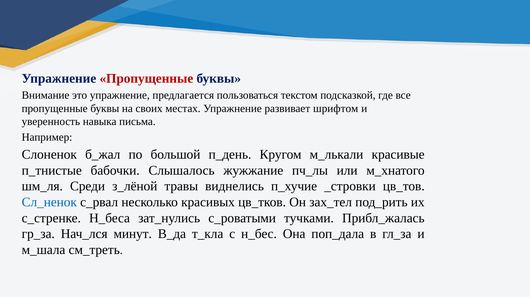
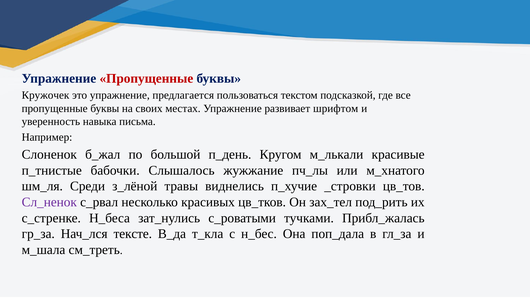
Внимание: Внимание -> Кружочек
Сл_ненок colour: blue -> purple
минут: минут -> тексте
